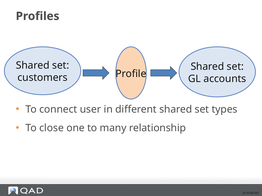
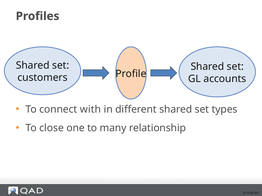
user: user -> with
